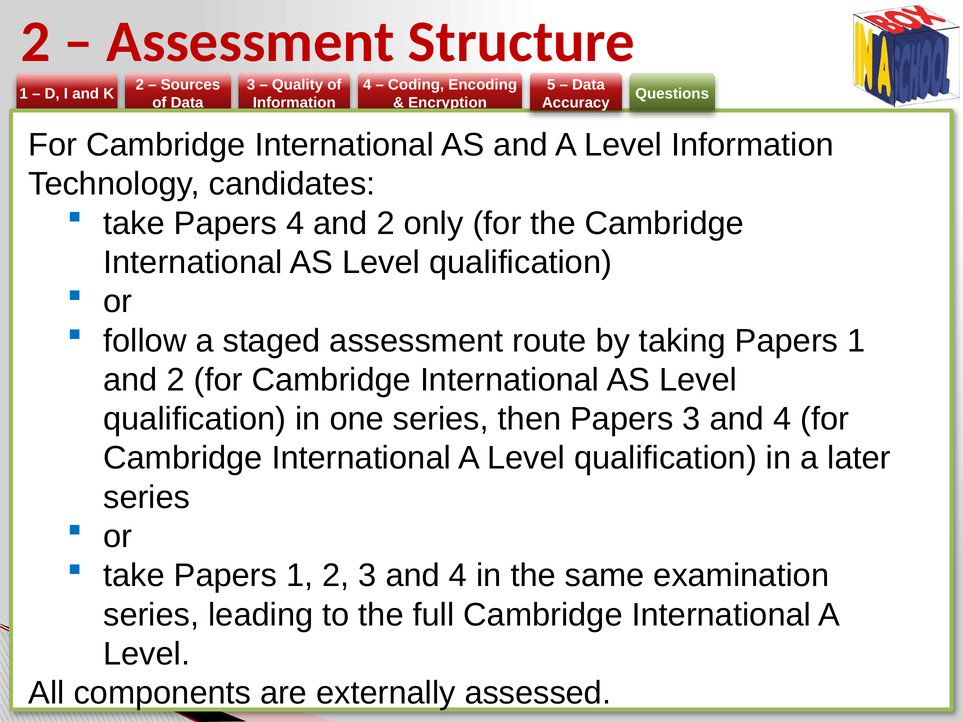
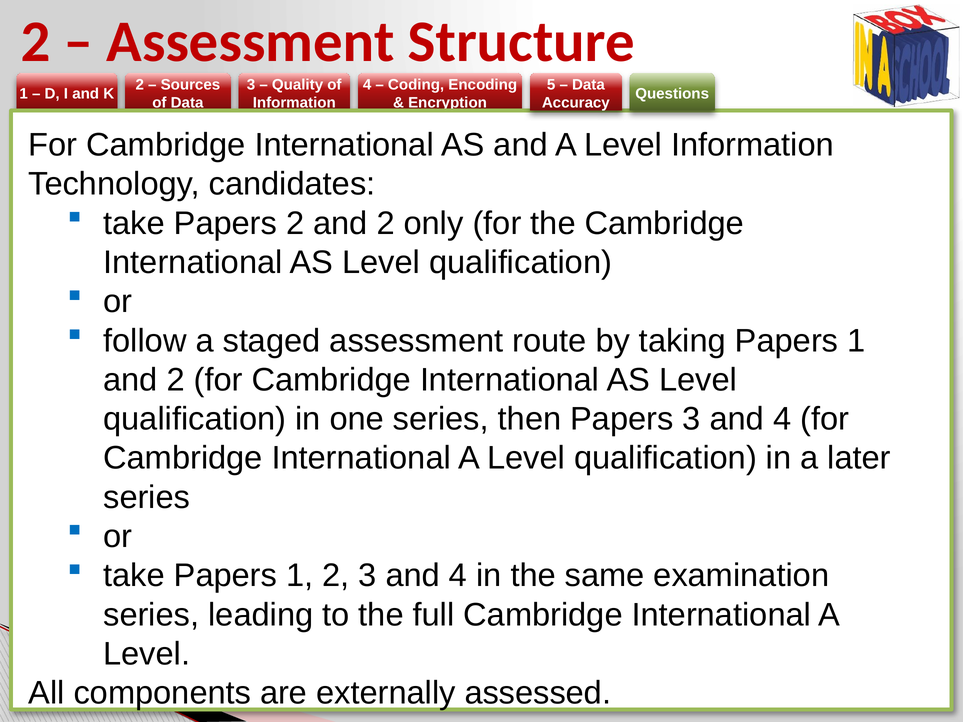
Papers 4: 4 -> 2
